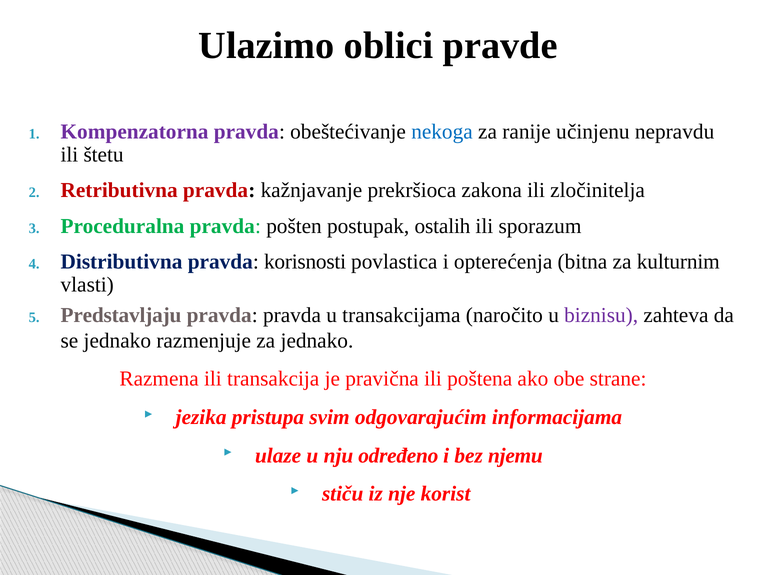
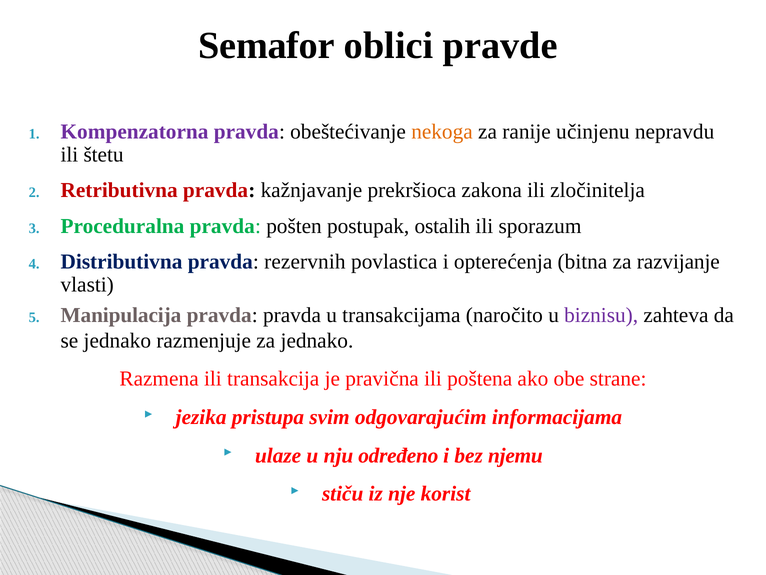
Ulazimo: Ulazimo -> Semafor
nekoga colour: blue -> orange
korisnosti: korisnosti -> rezervnih
kulturnim: kulturnim -> razvijanje
Predstavljaju: Predstavljaju -> Manipulacija
